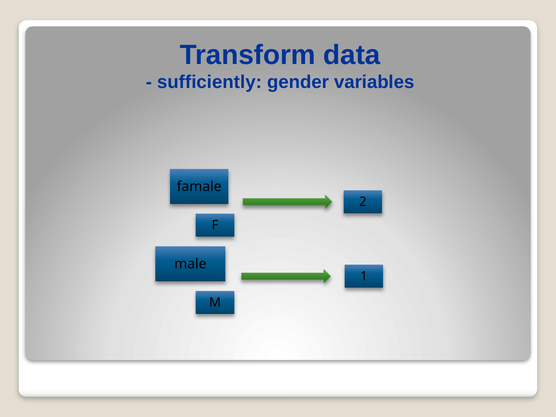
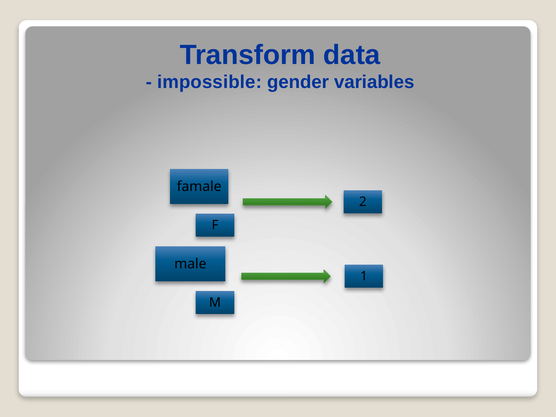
sufficiently: sufficiently -> impossible
